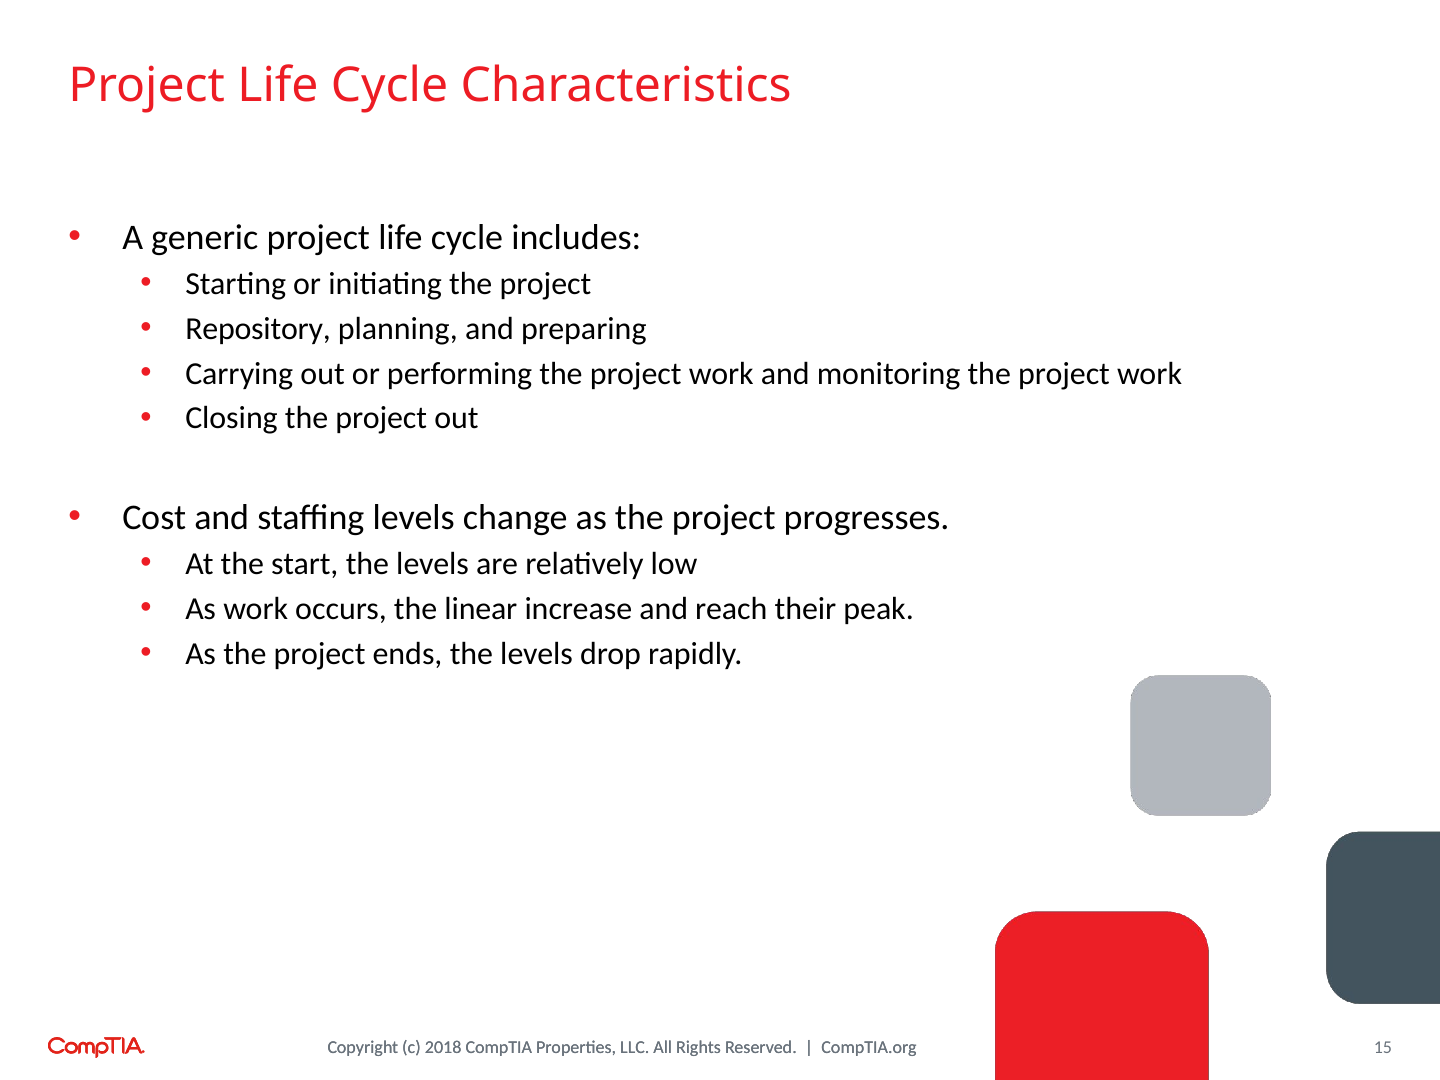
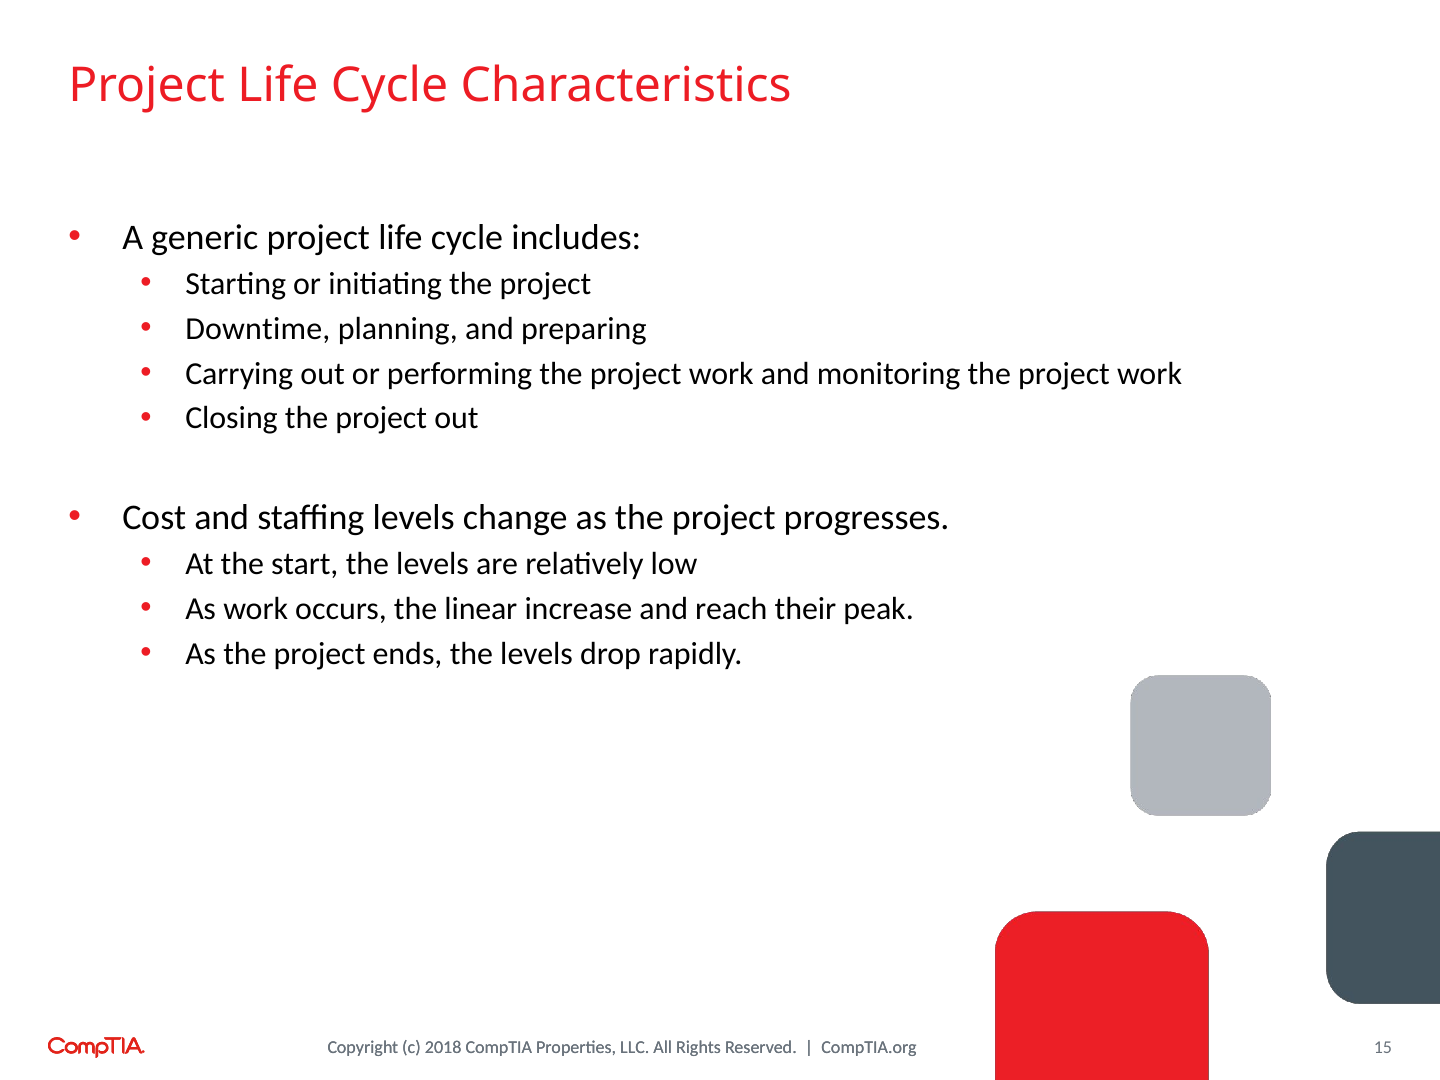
Repository: Repository -> Downtime
